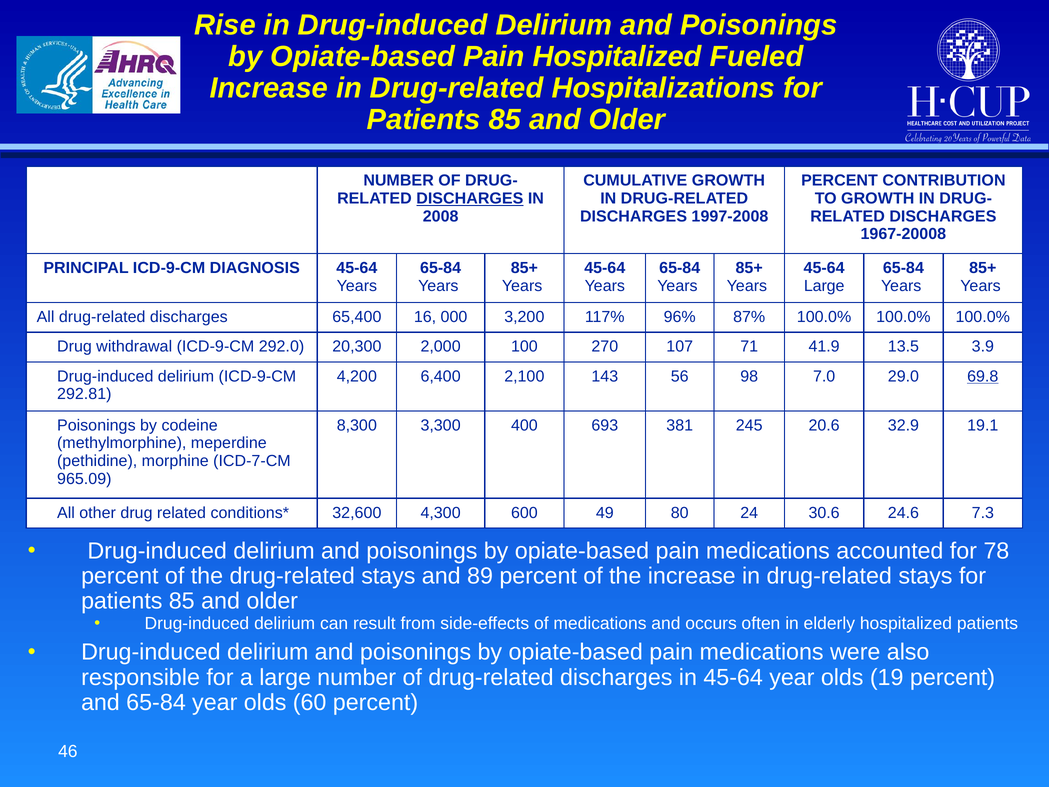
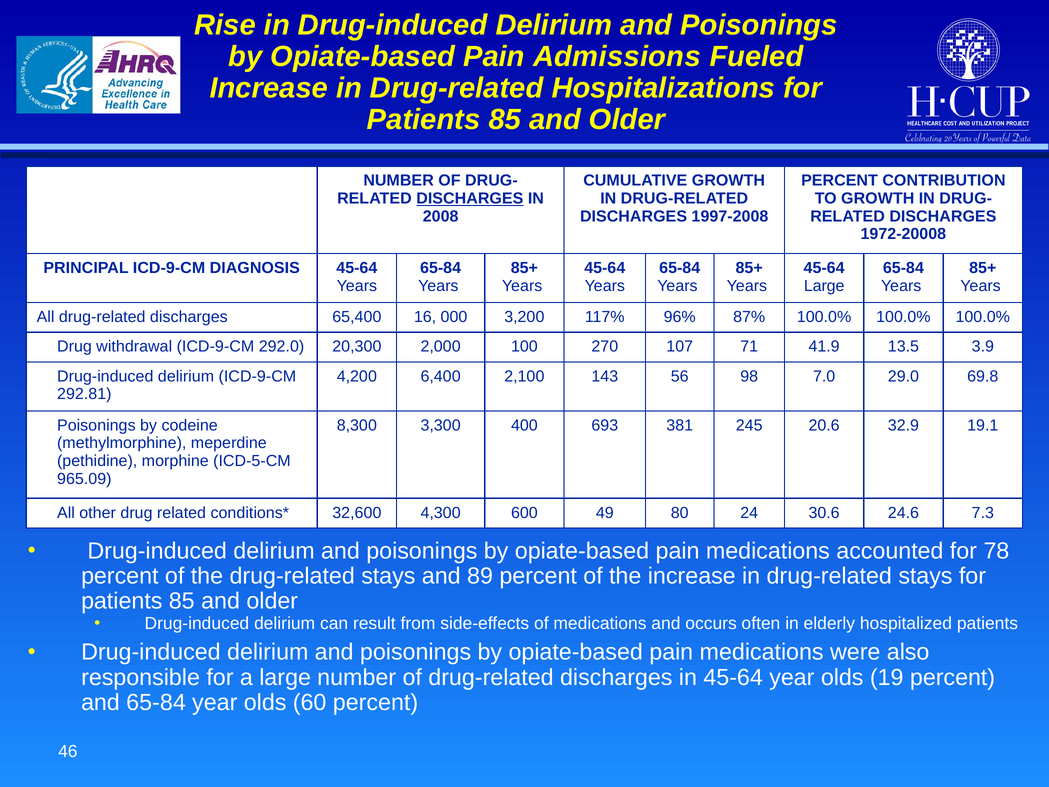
Pain Hospitalized: Hospitalized -> Admissions
1967-20008: 1967-20008 -> 1972-20008
69.8 underline: present -> none
ICD-7-CM: ICD-7-CM -> ICD-5-CM
